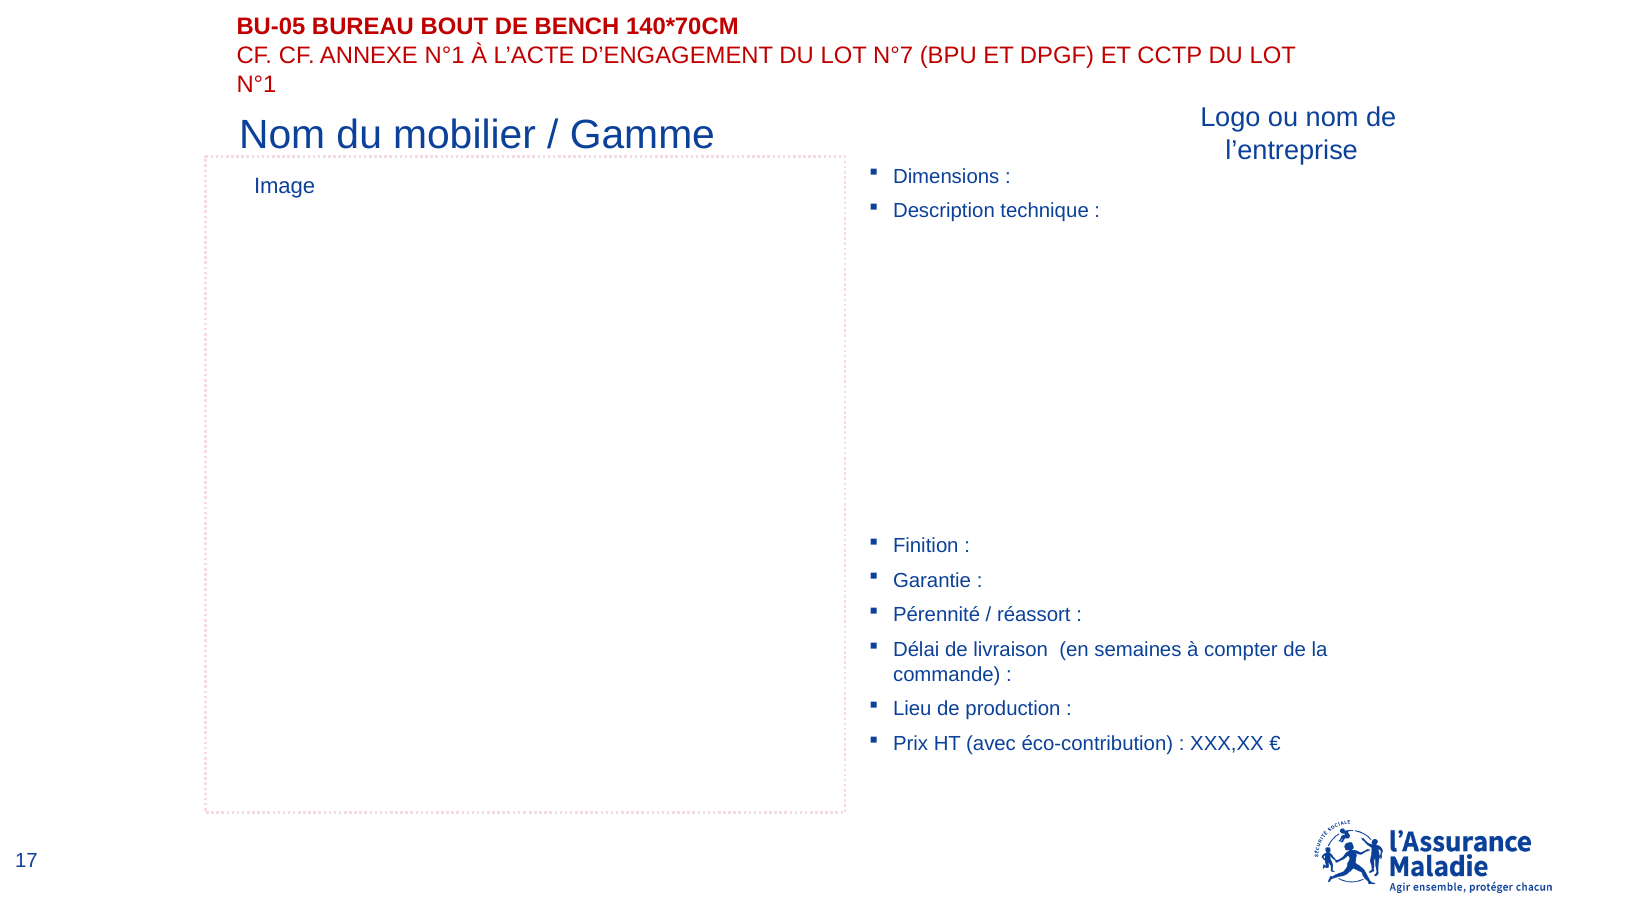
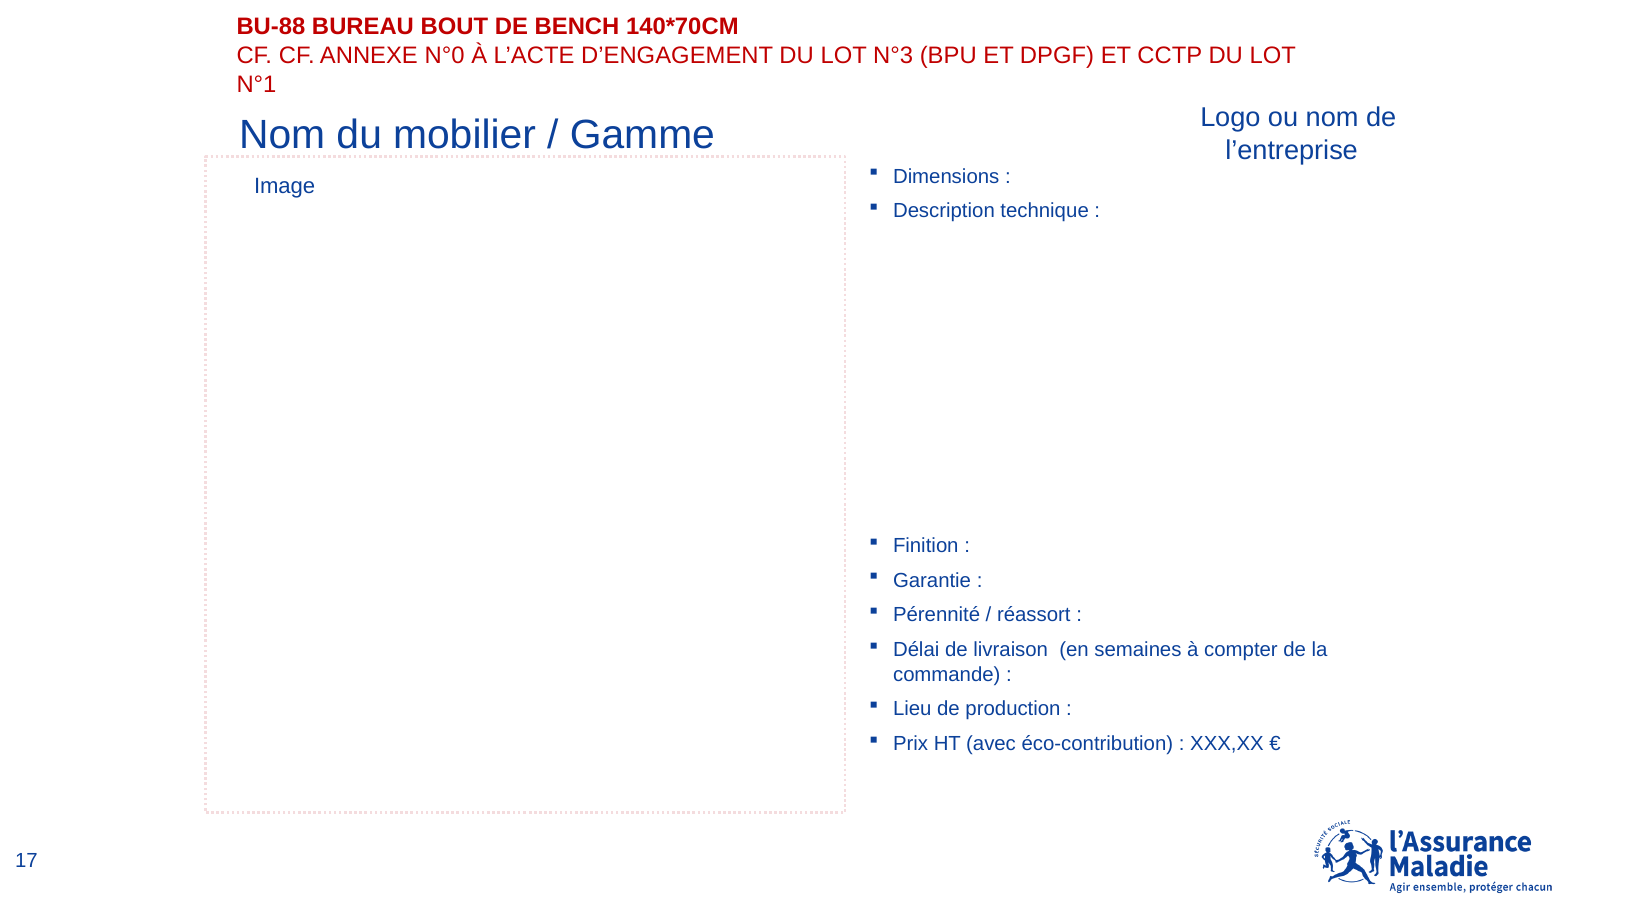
BU-05: BU-05 -> BU-88
ANNEXE N°1: N°1 -> N°0
N°7: N°7 -> N°3
